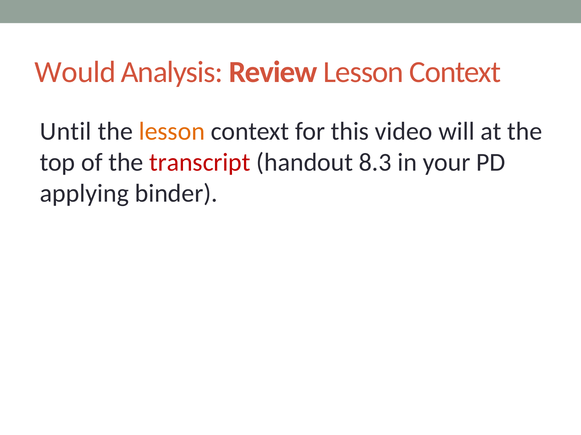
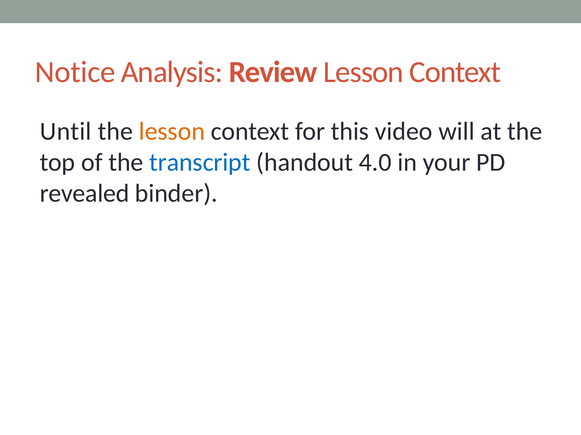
Would: Would -> Notice
transcript colour: red -> blue
8.3: 8.3 -> 4.0
applying: applying -> revealed
